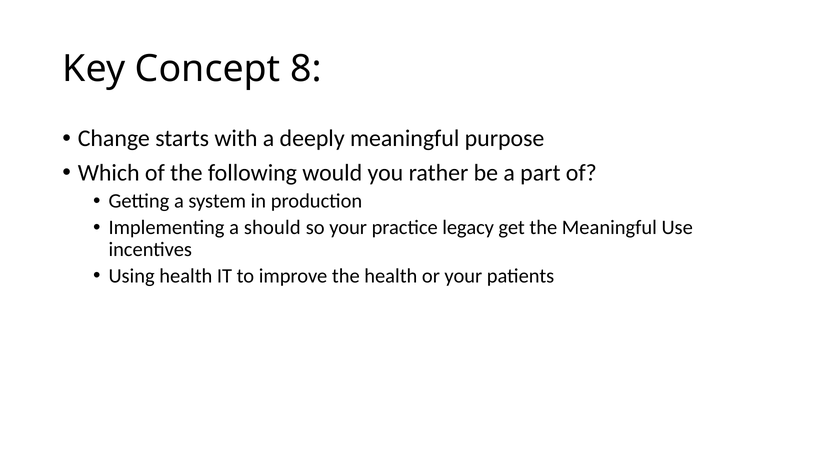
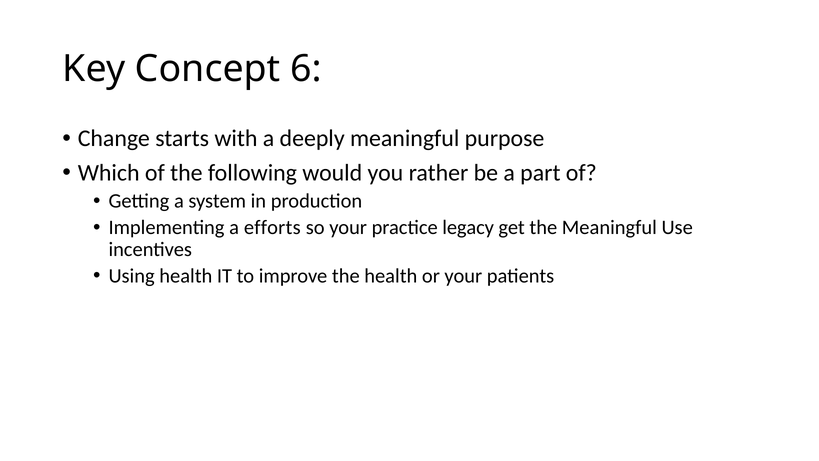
8: 8 -> 6
should: should -> efforts
